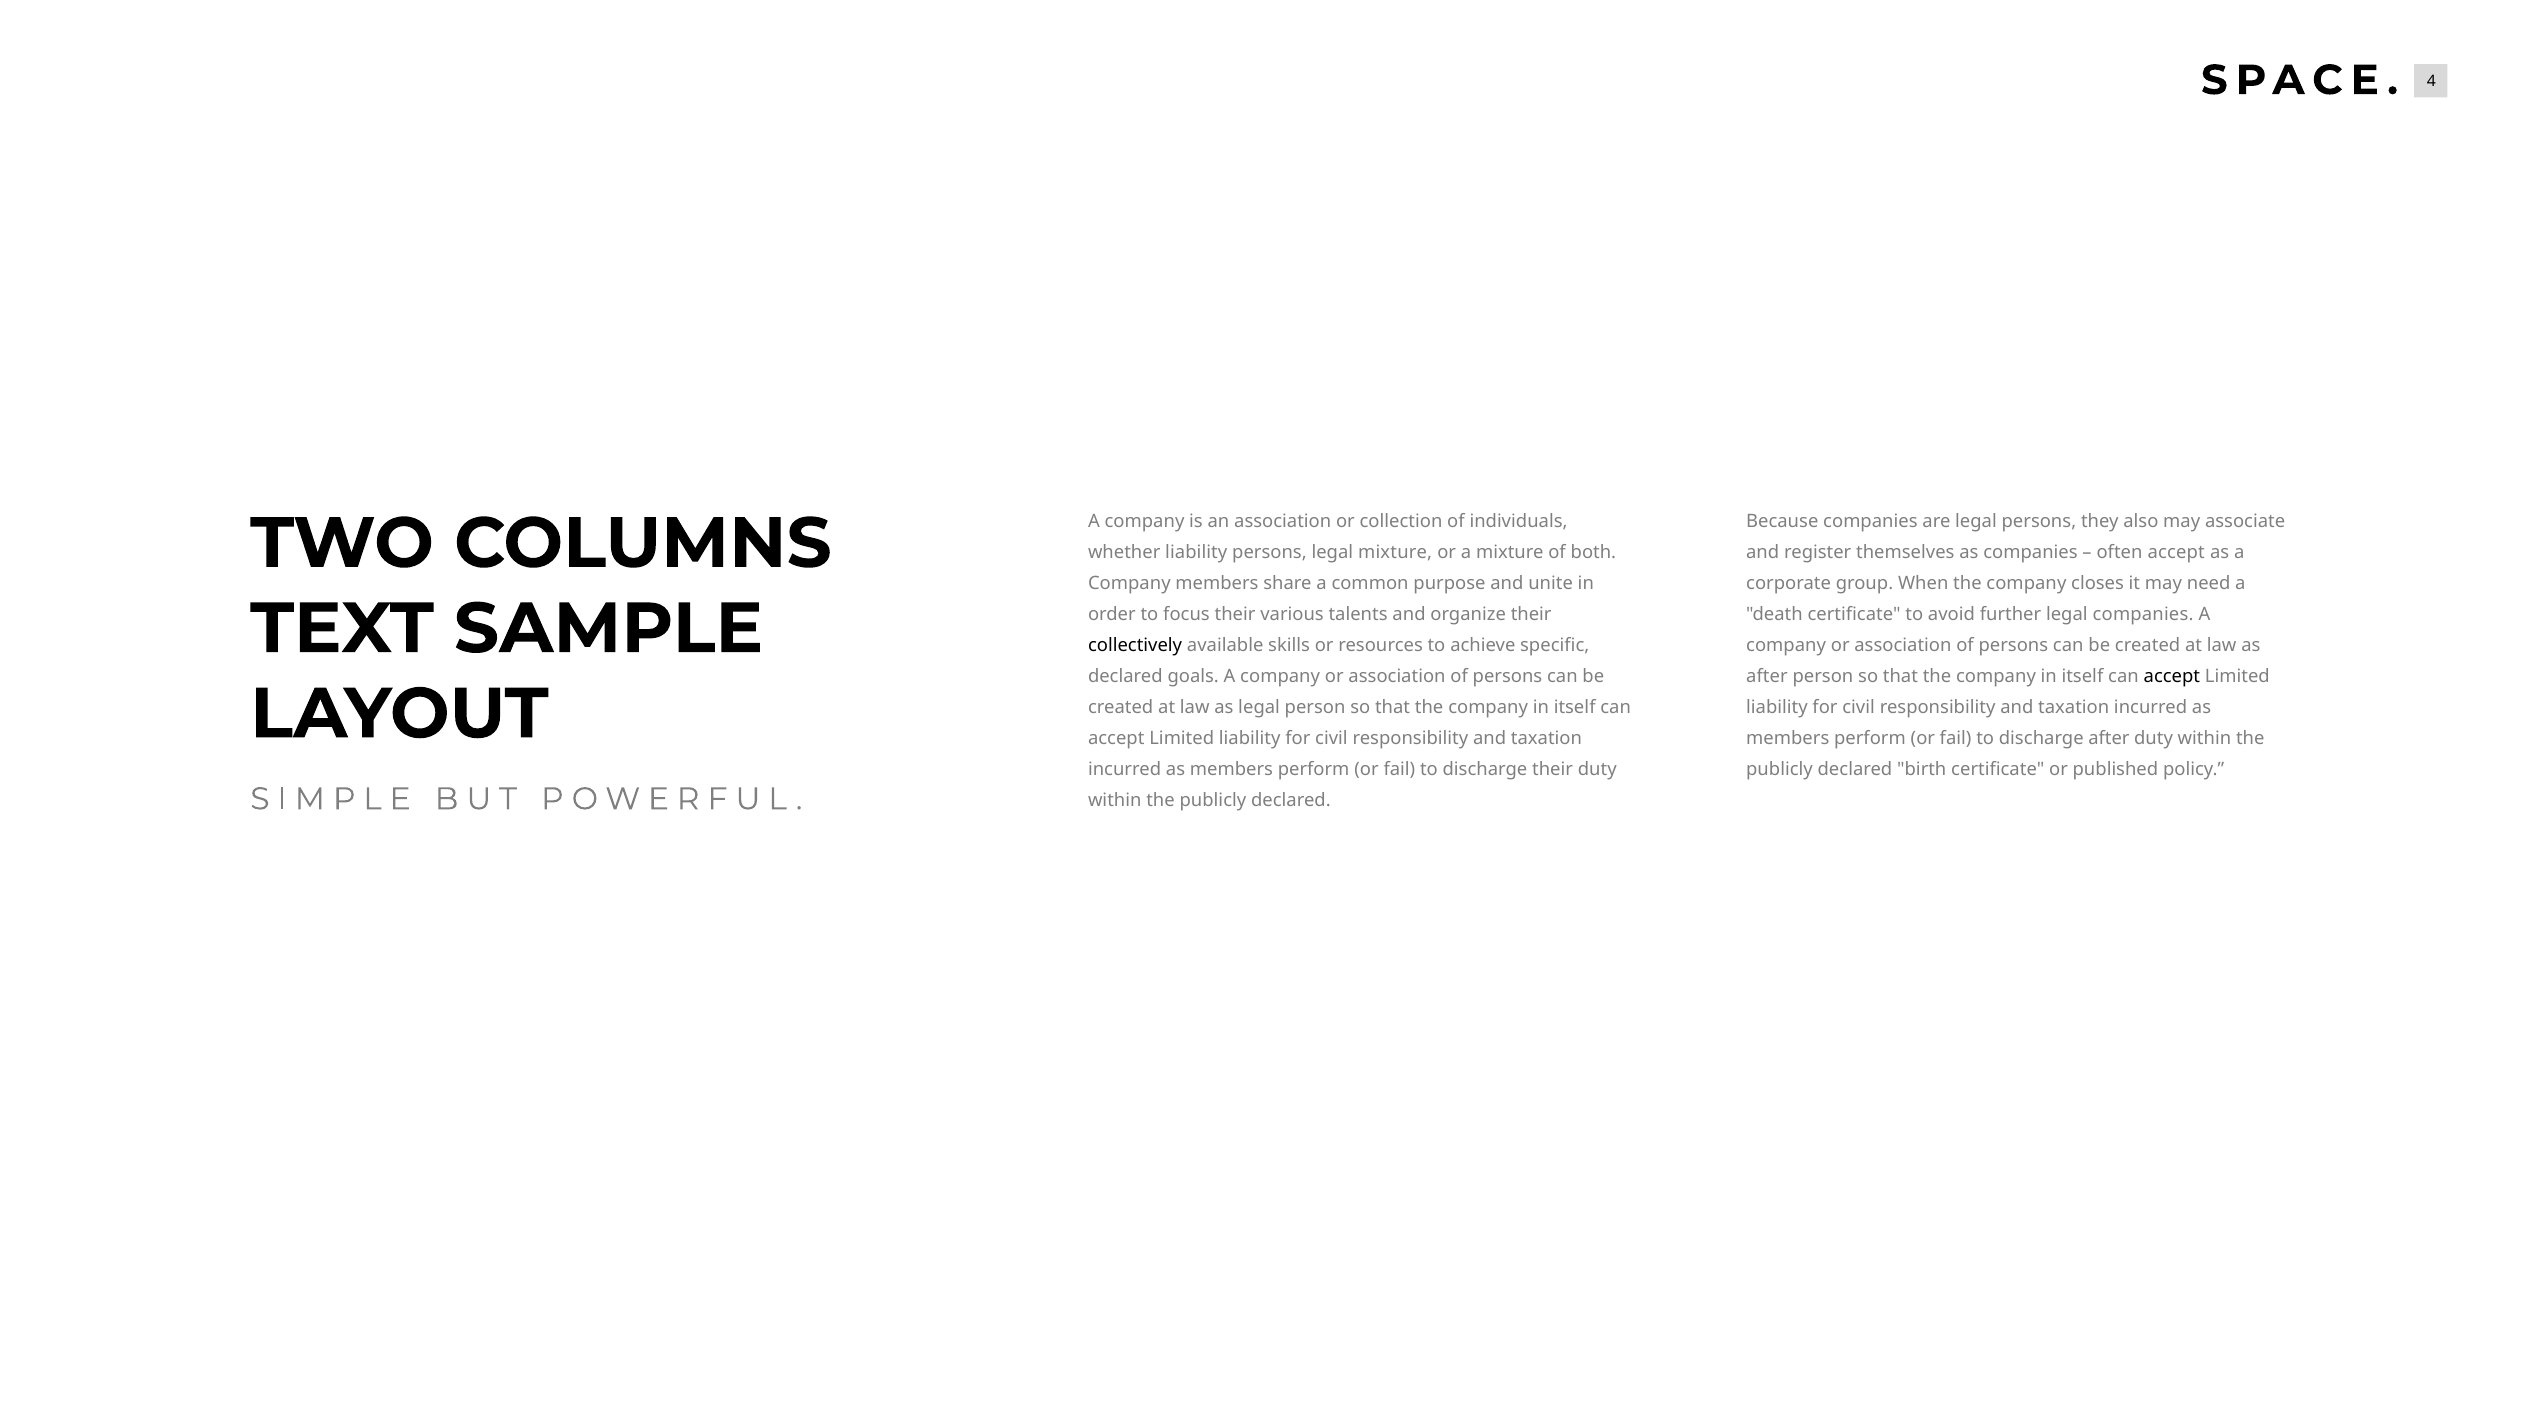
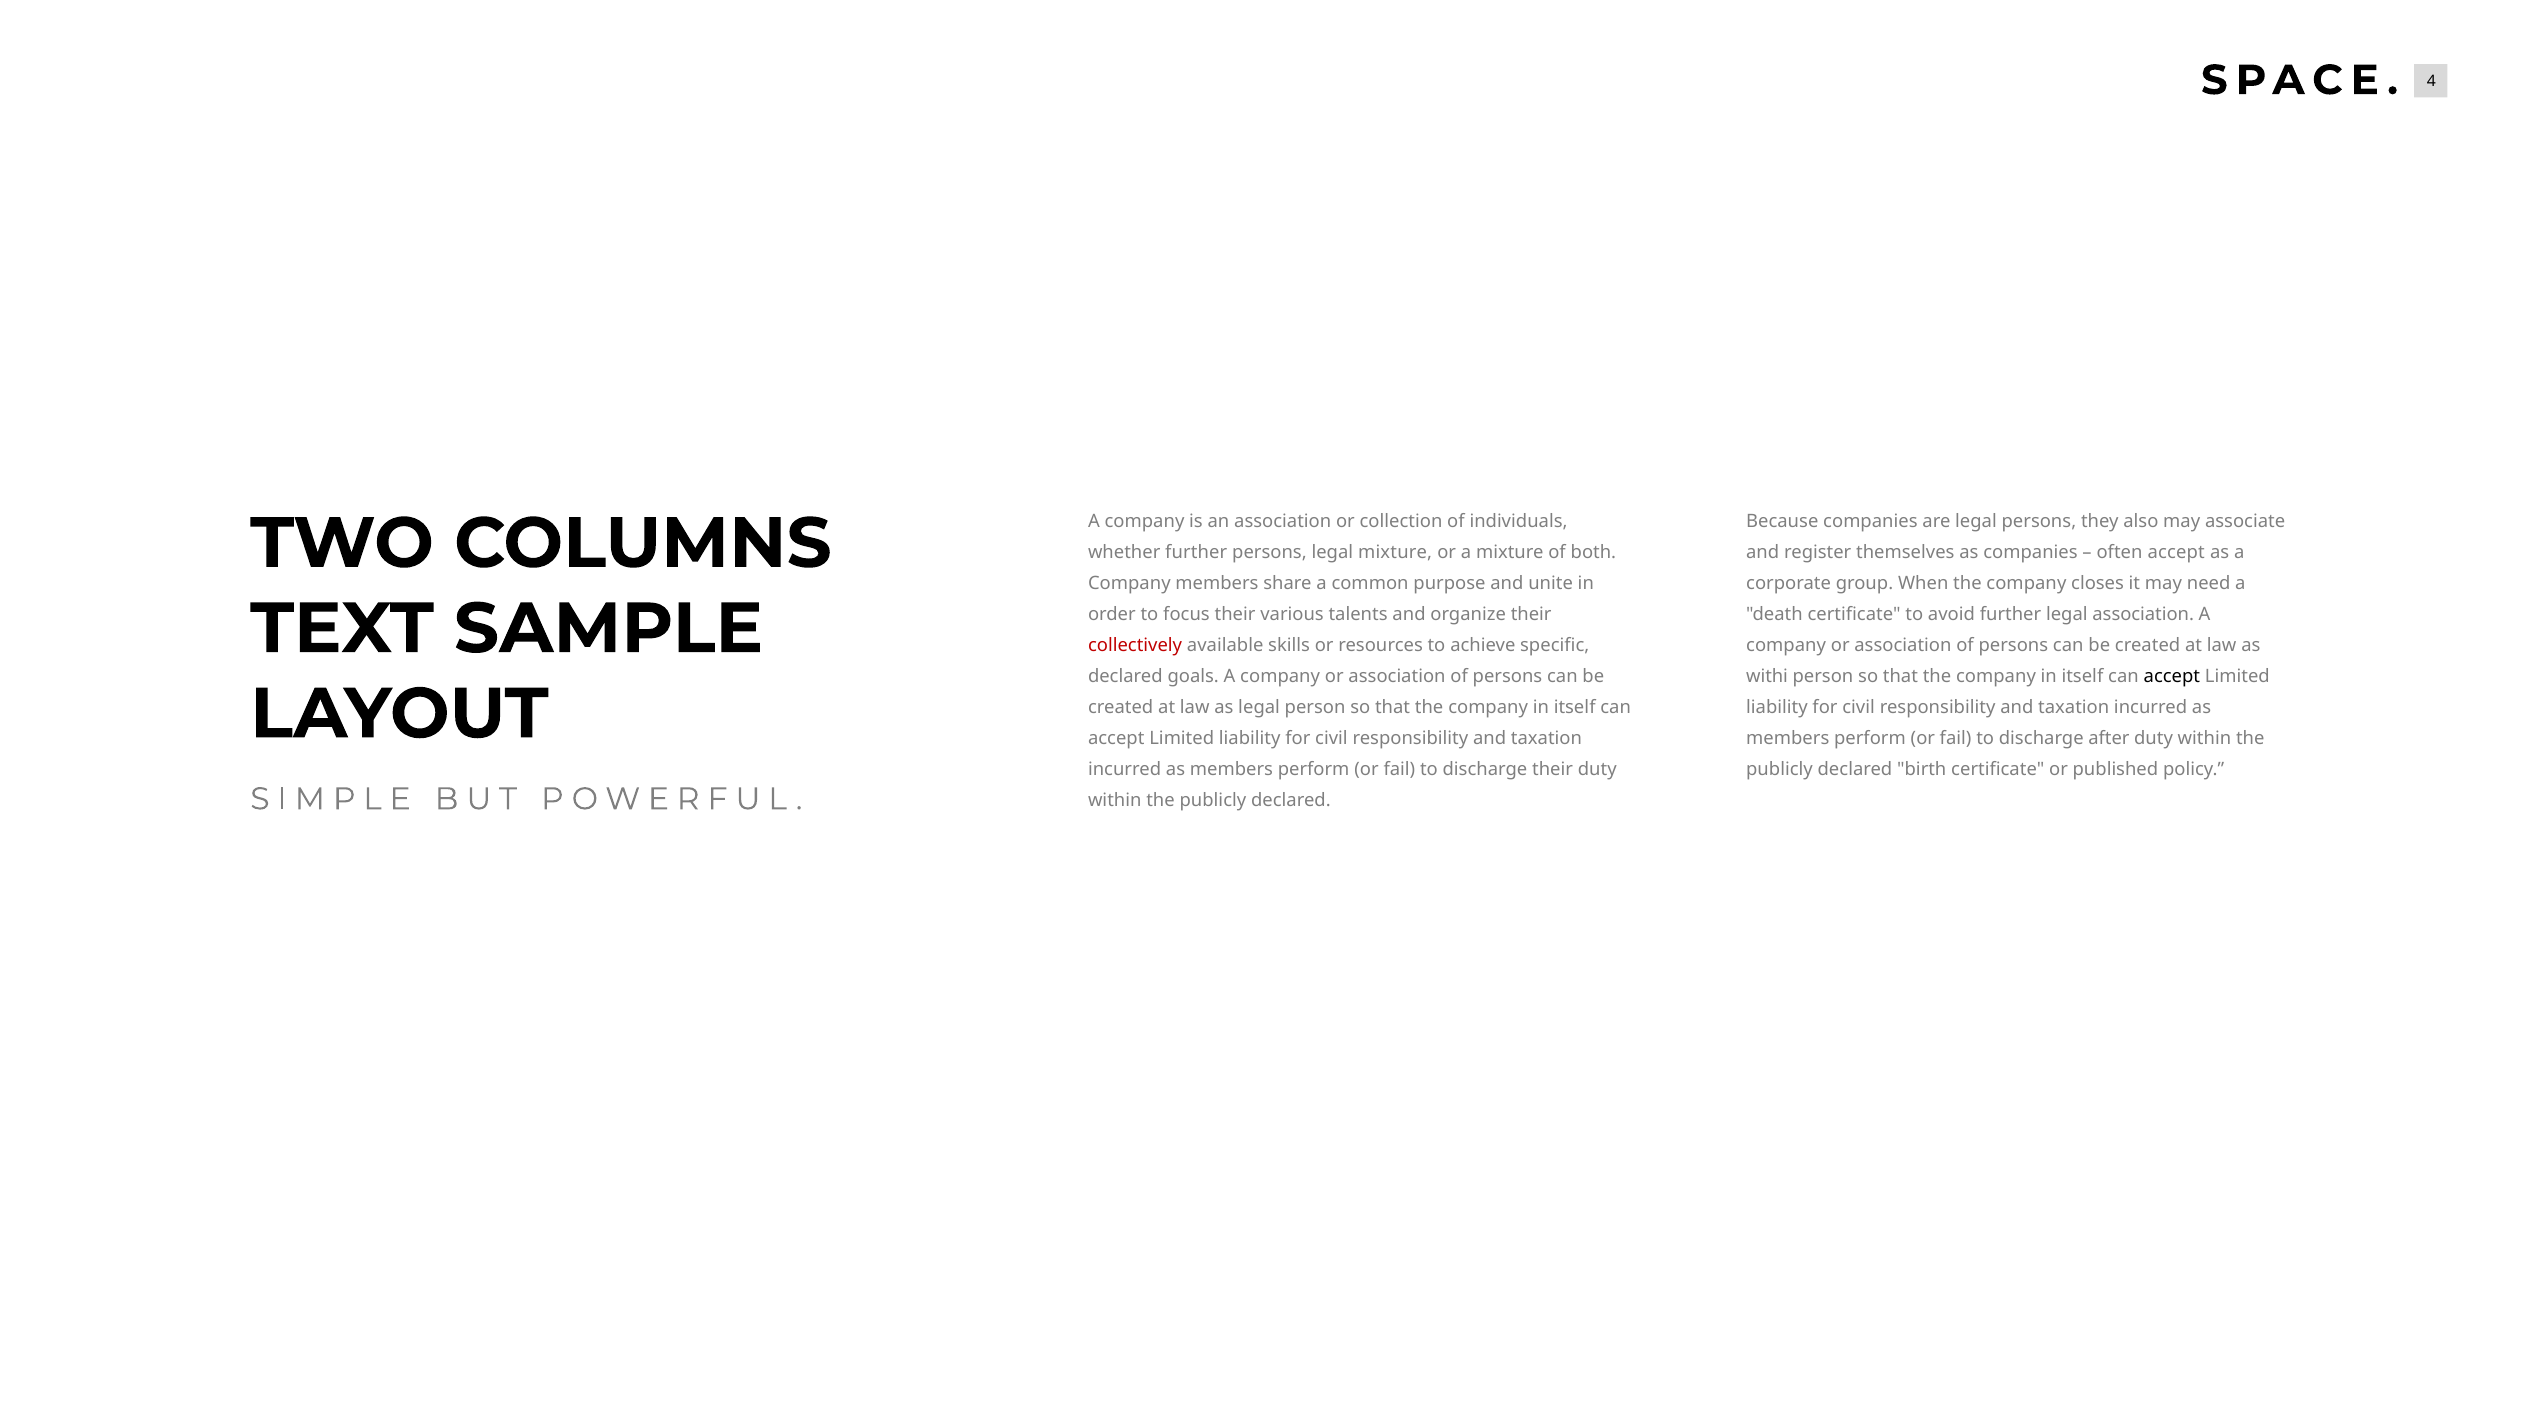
whether liability: liability -> further
legal companies: companies -> association
collectively colour: black -> red
after at (1767, 676): after -> withi
